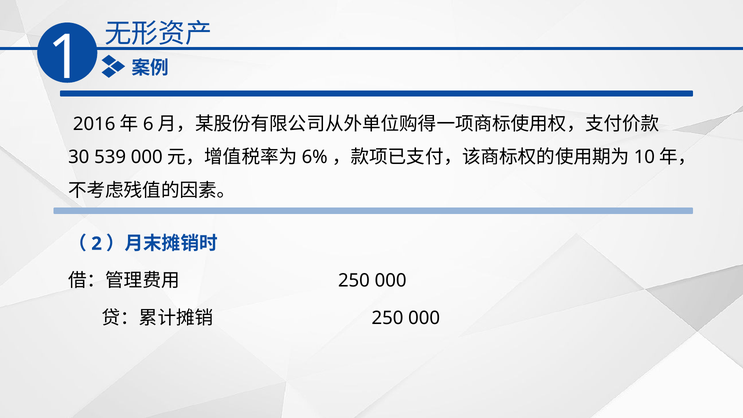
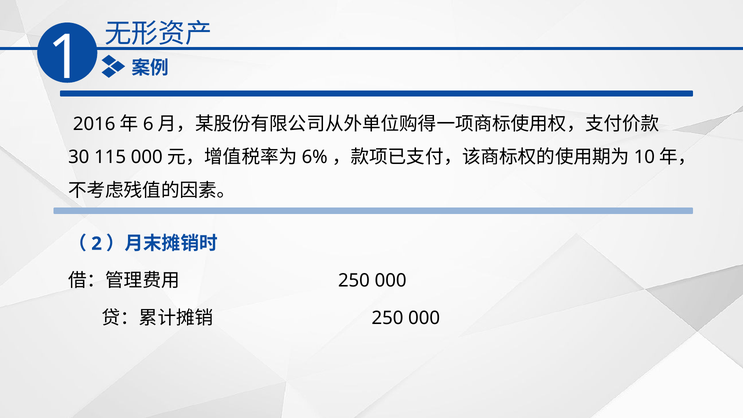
539: 539 -> 115
